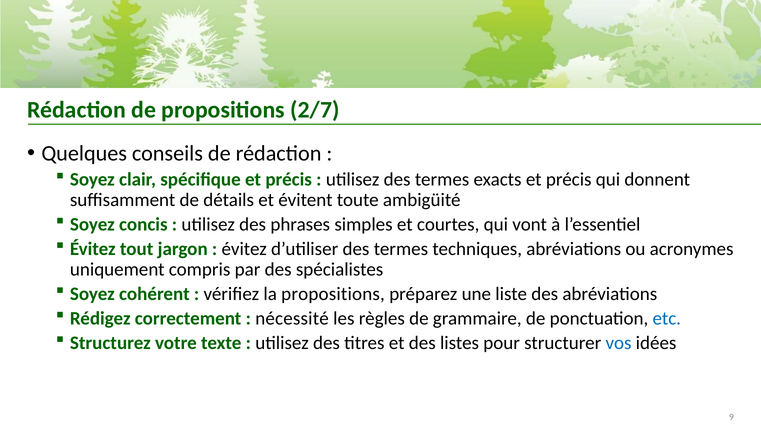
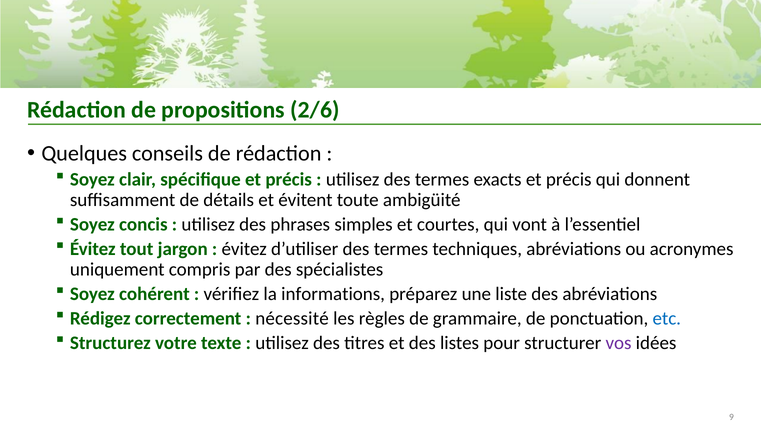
2/7: 2/7 -> 2/6
la propositions: propositions -> informations
vos colour: blue -> purple
